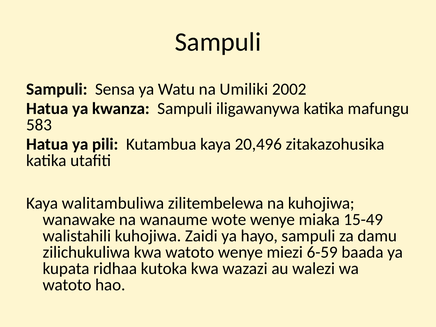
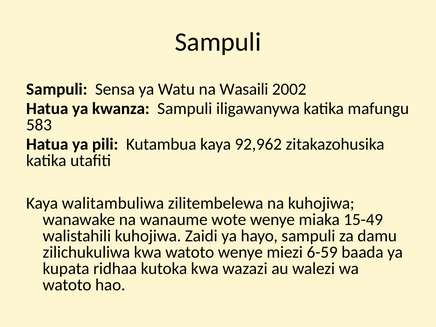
Umiliki: Umiliki -> Wasaili
20,496: 20,496 -> 92,962
